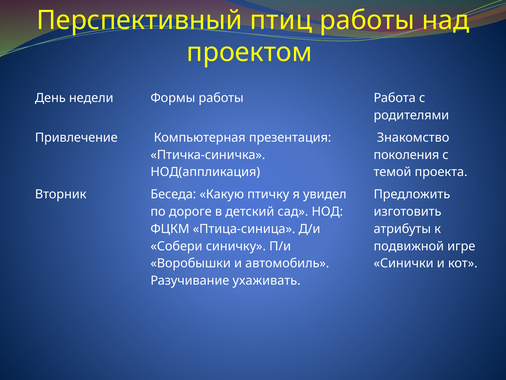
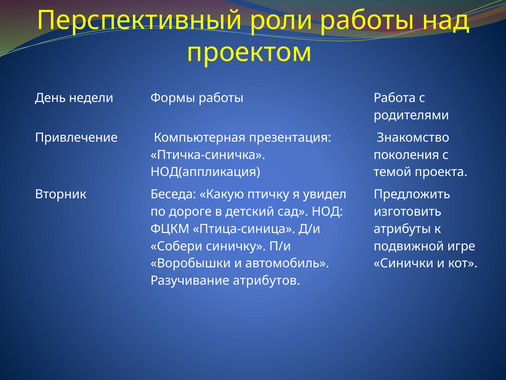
птиц: птиц -> роли
ухаживать: ухаживать -> атрибутов
